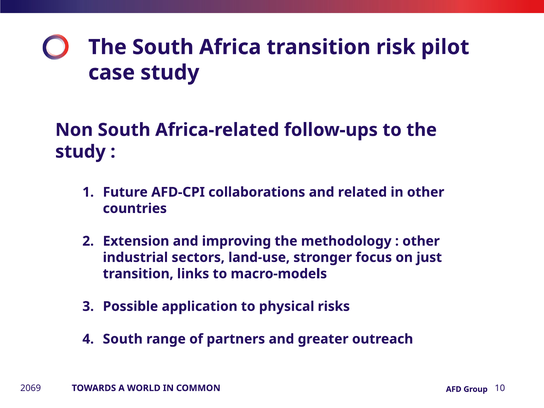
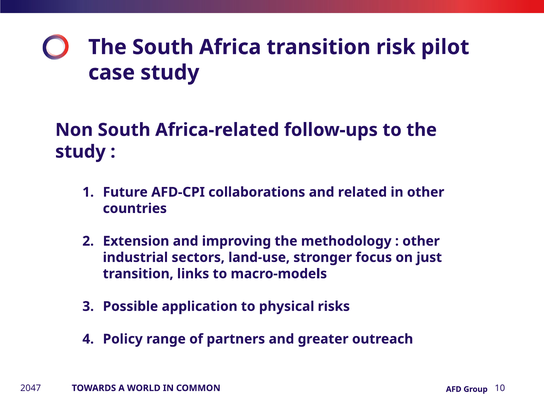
South at (123, 339): South -> Policy
2069: 2069 -> 2047
